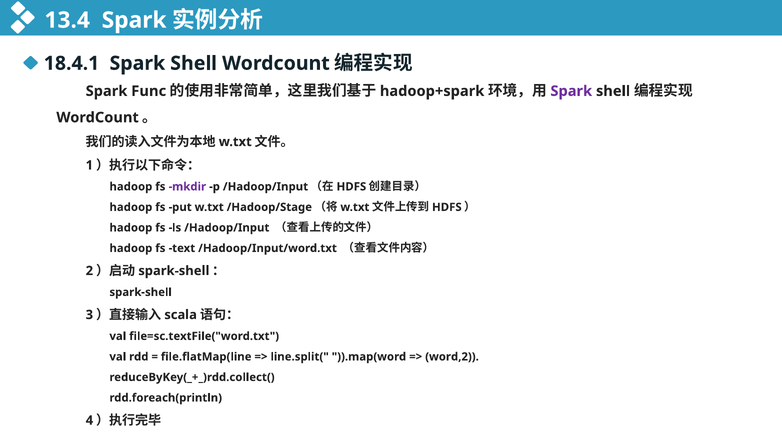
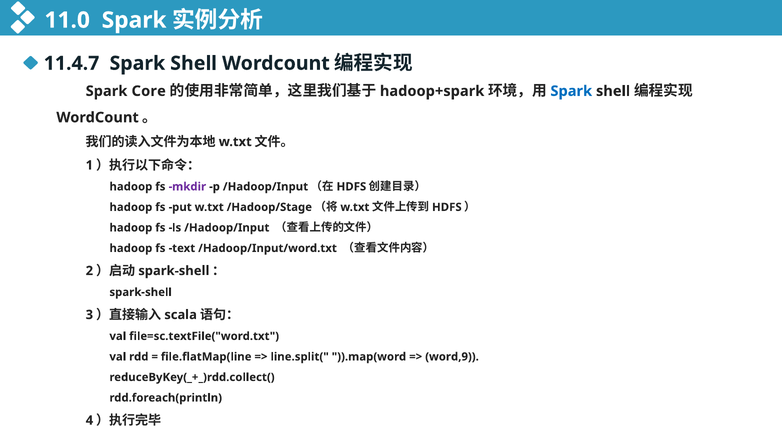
13.4: 13.4 -> 11.0
18.4.1: 18.4.1 -> 11.4.7
Func: Func -> Core
Spark at (571, 91) colour: purple -> blue
word,2: word,2 -> word,9
